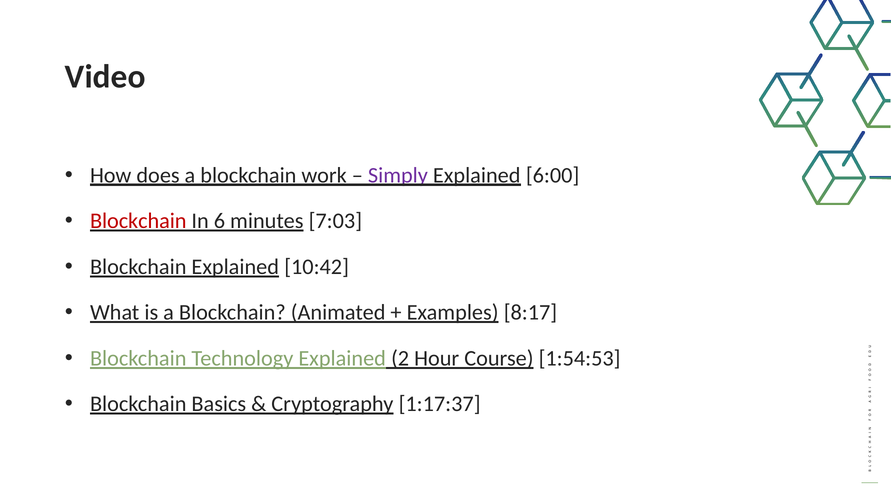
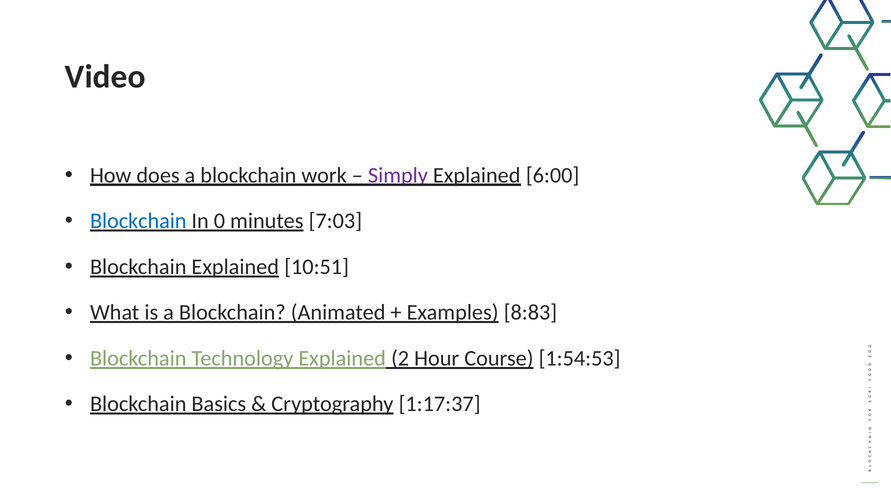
Blockchain at (138, 221) colour: red -> blue
6: 6 -> 0
10:42: 10:42 -> 10:51
8:17: 8:17 -> 8:83
